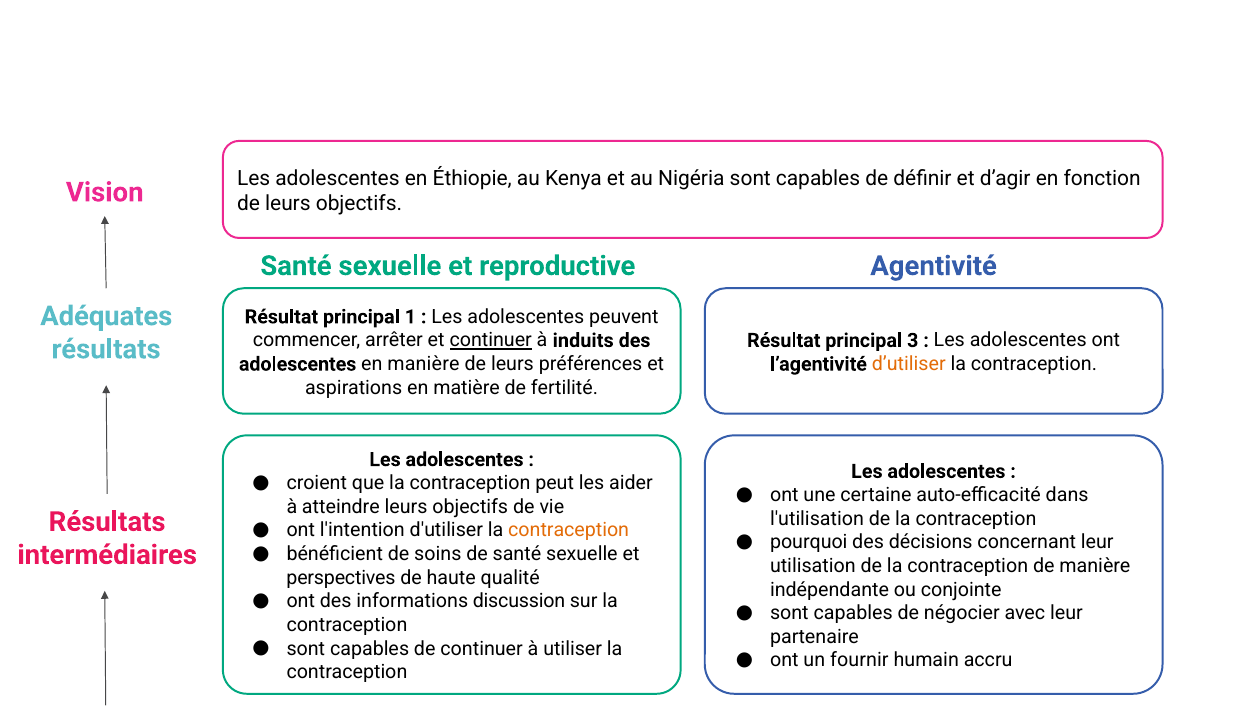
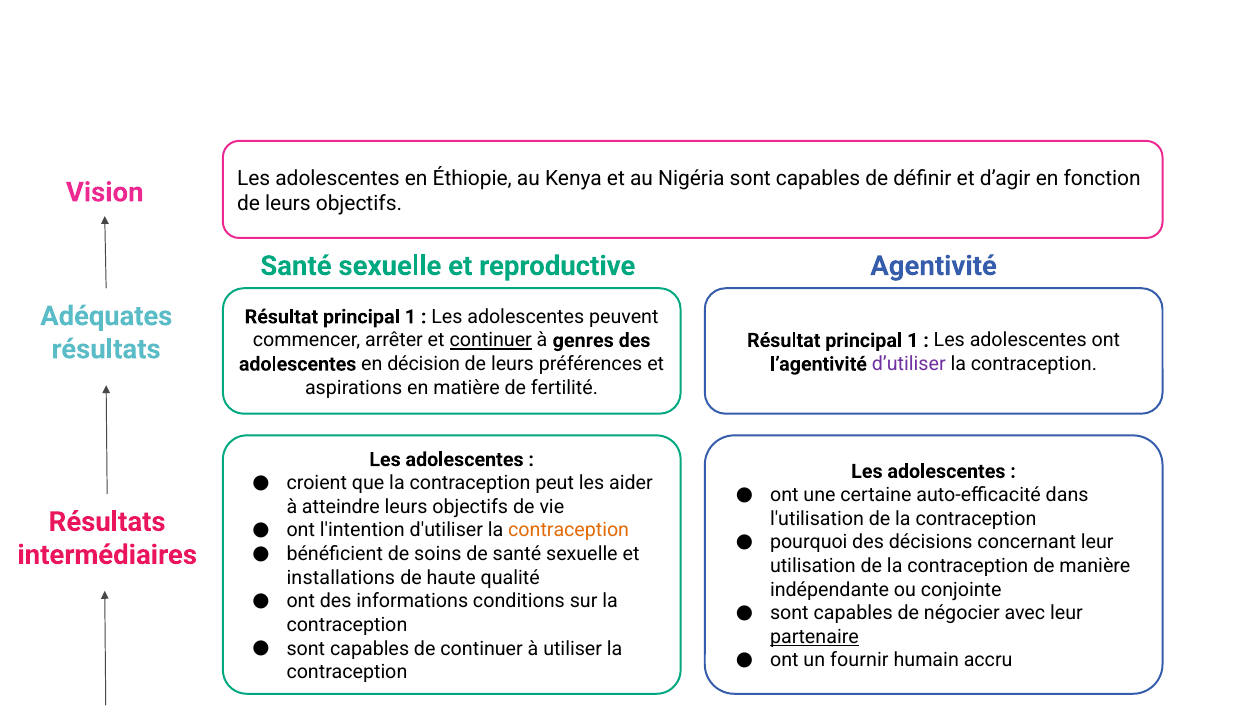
induits: induits -> genres
3 at (913, 340): 3 -> 1
en manière: manière -> décision
d’utiliser colour: orange -> purple
perspectives: perspectives -> installations
discussion: discussion -> conditions
partenaire underline: none -> present
